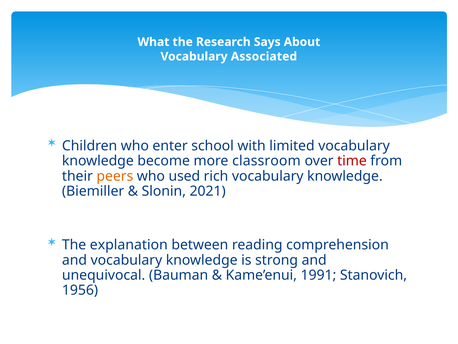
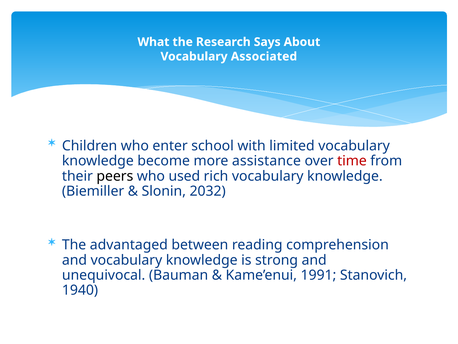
classroom: classroom -> assistance
peers colour: orange -> black
2021: 2021 -> 2032
explanation: explanation -> advantaged
1956: 1956 -> 1940
